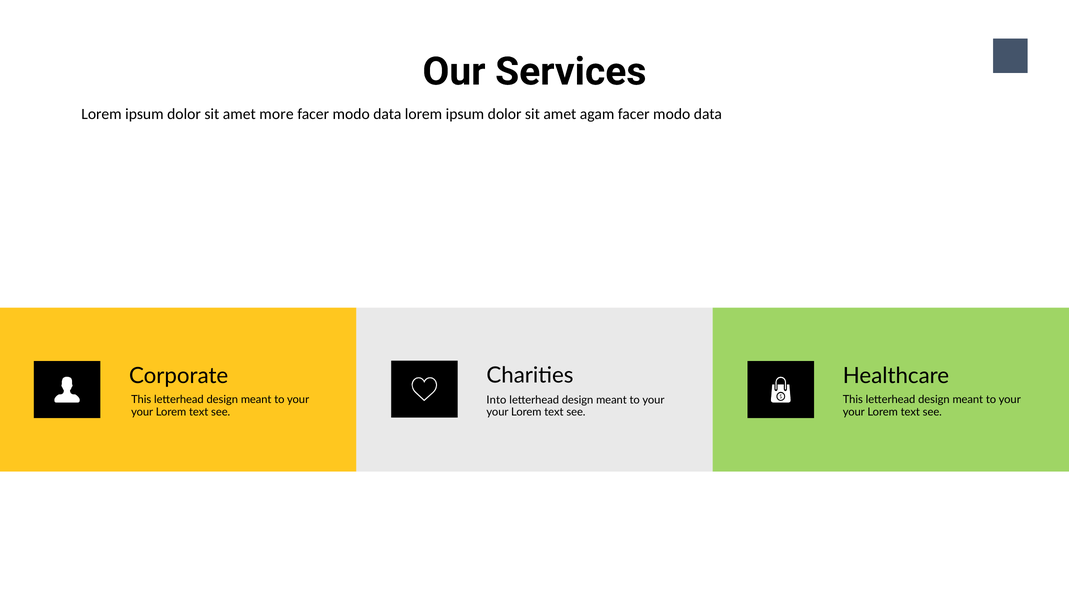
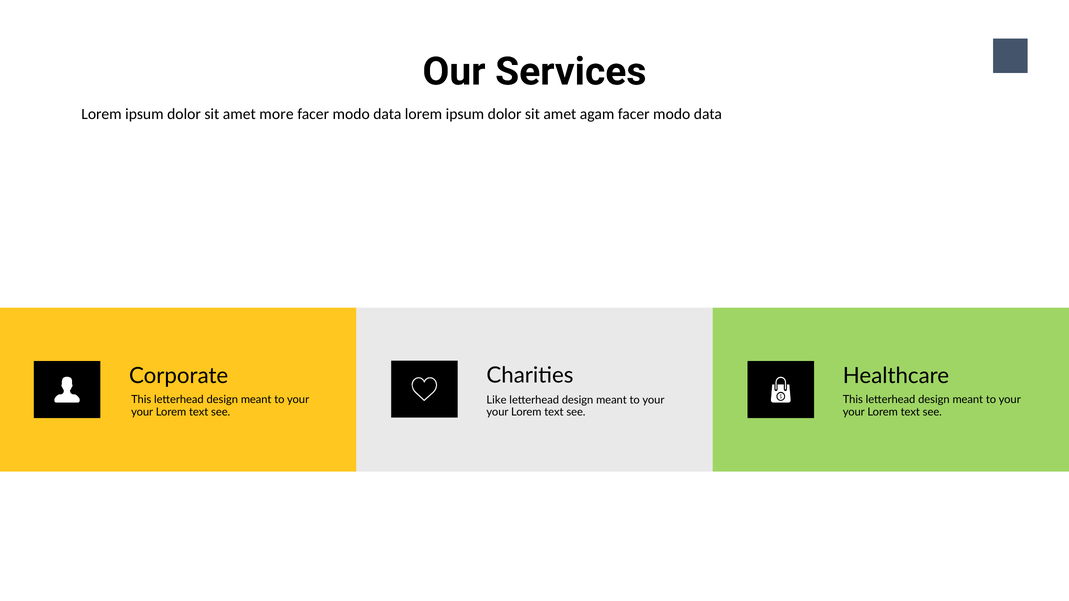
Into: Into -> Like
